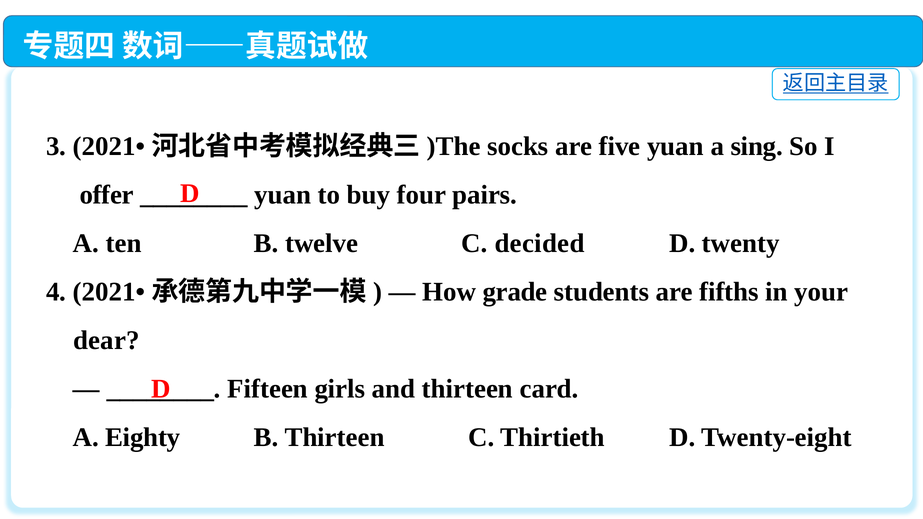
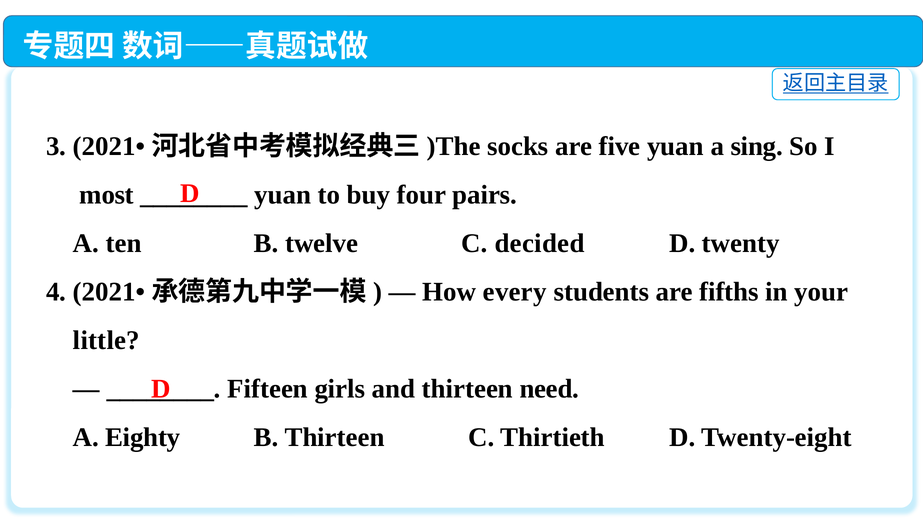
offer: offer -> most
grade: grade -> every
dear: dear -> little
card: card -> need
